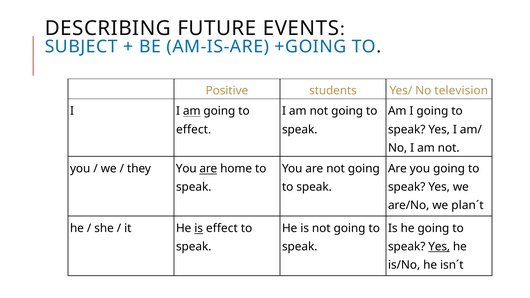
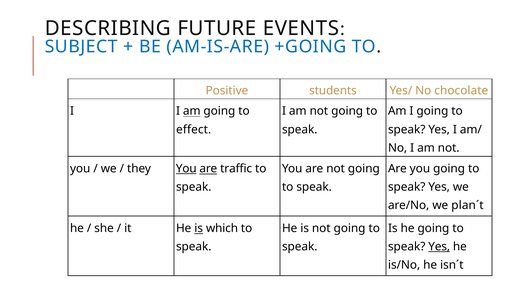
television: television -> chocolate
You at (186, 169) underline: none -> present
home: home -> traffic
is effect: effect -> which
